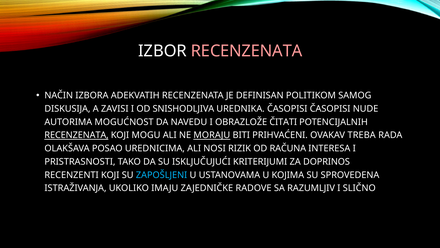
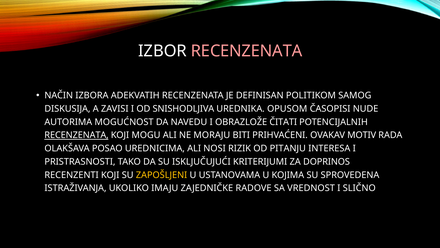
UREDNIKA ČASOPISI: ČASOPISI -> OPUSOM
MORAJU underline: present -> none
TREBA: TREBA -> MOTIV
RAČUNA: RAČUNA -> PITANJU
ZAPOŠLJENI colour: light blue -> yellow
RAZUMLJIV: RAZUMLJIV -> VREDNOST
